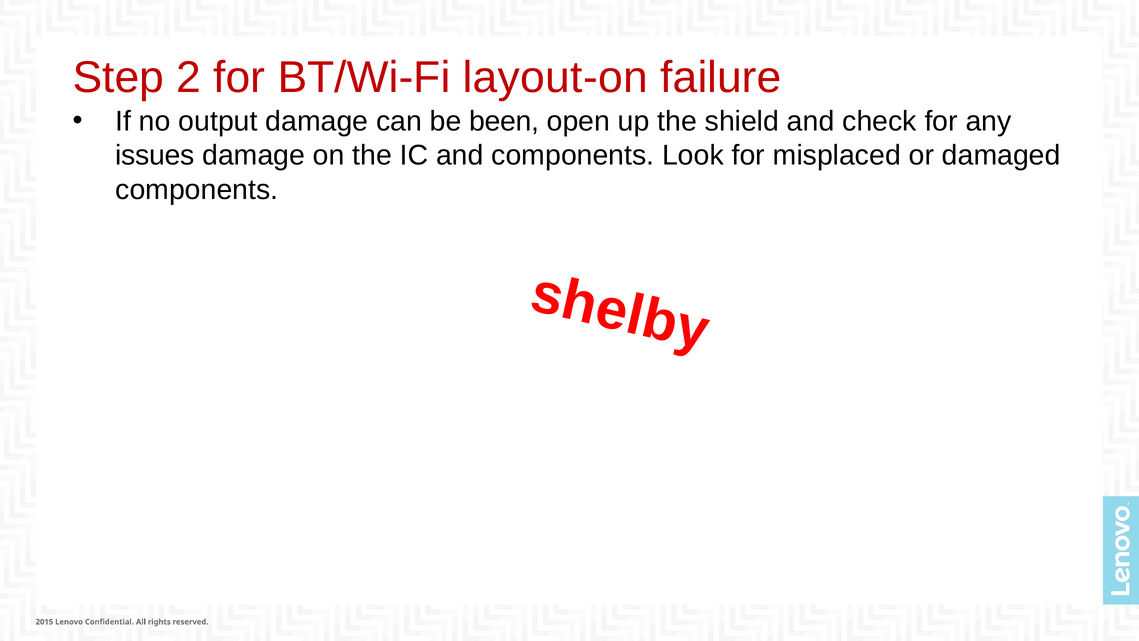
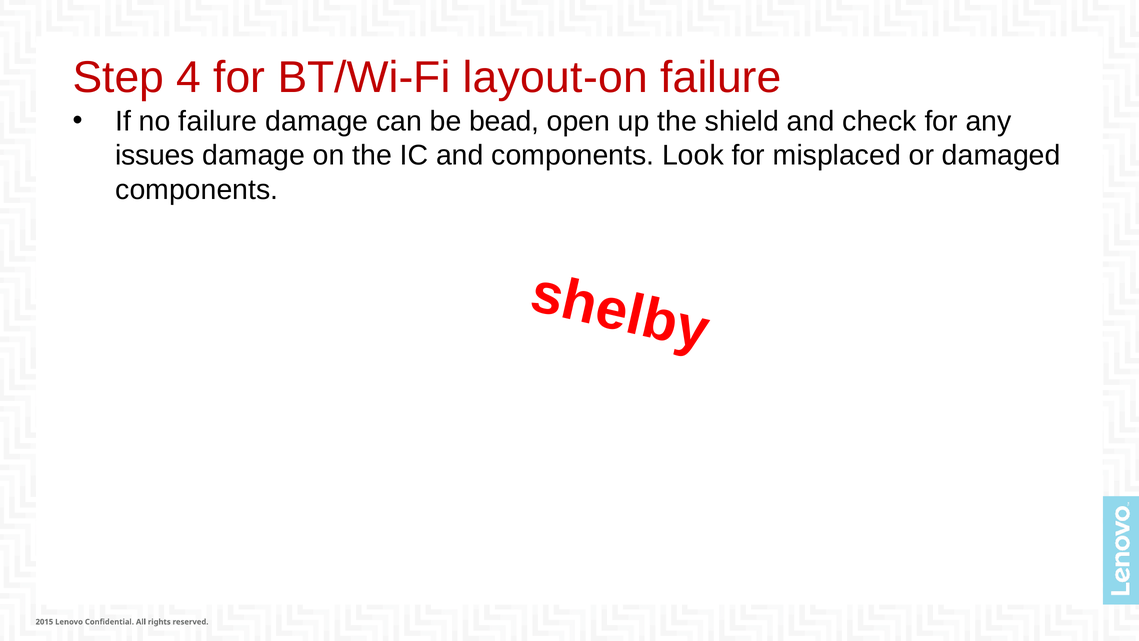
2: 2 -> 4
no output: output -> failure
been: been -> bead
